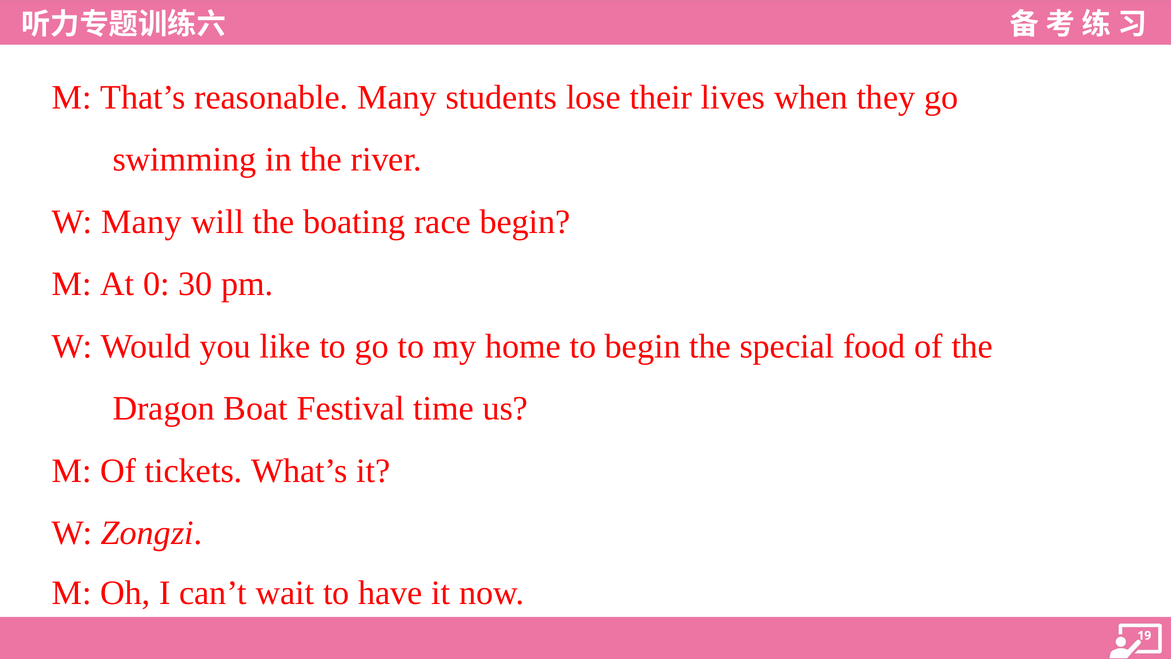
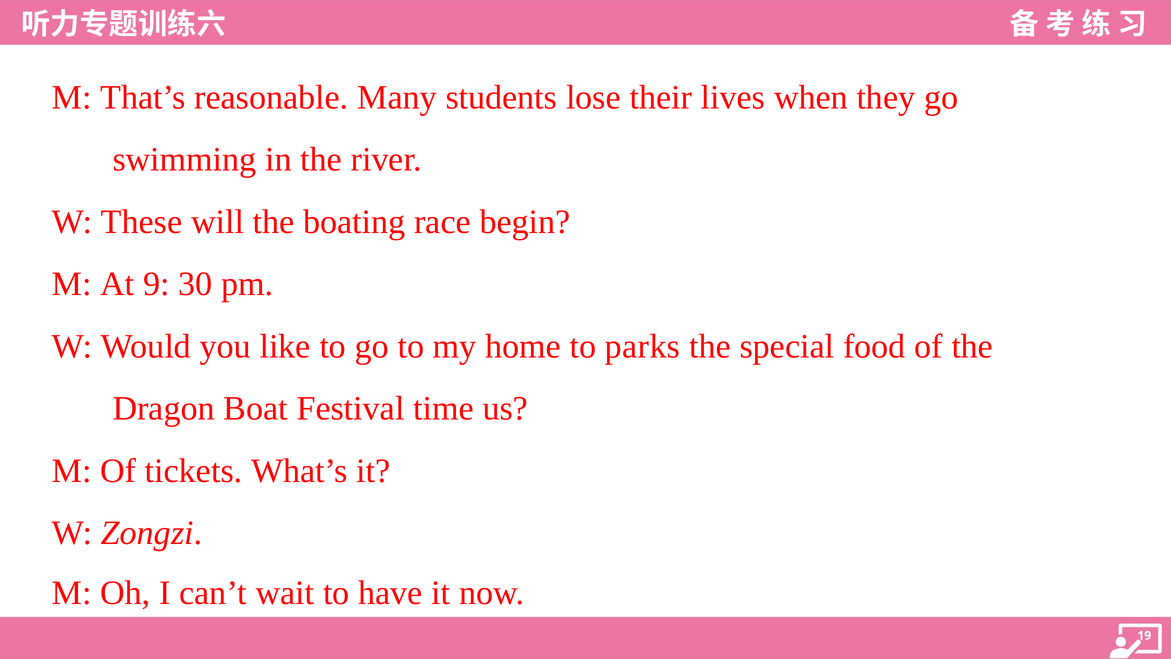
W Many: Many -> These
0: 0 -> 9
to begin: begin -> parks
